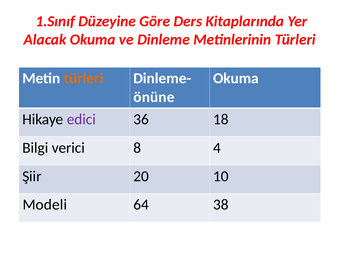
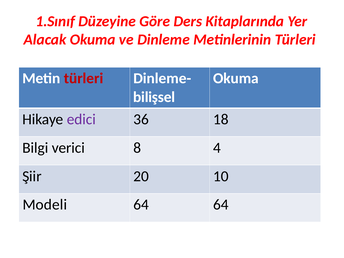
türleri at (84, 78) colour: orange -> red
önüne: önüne -> bilişsel
64 38: 38 -> 64
